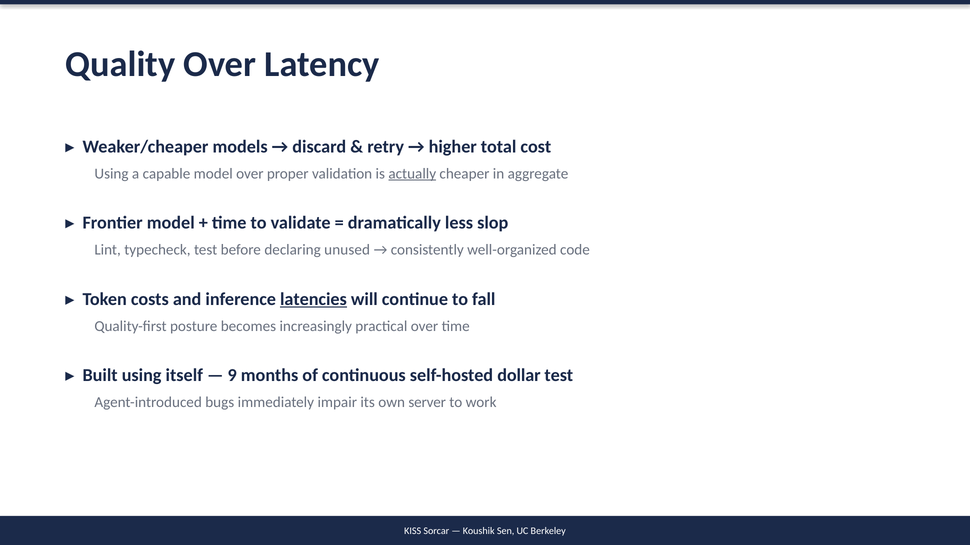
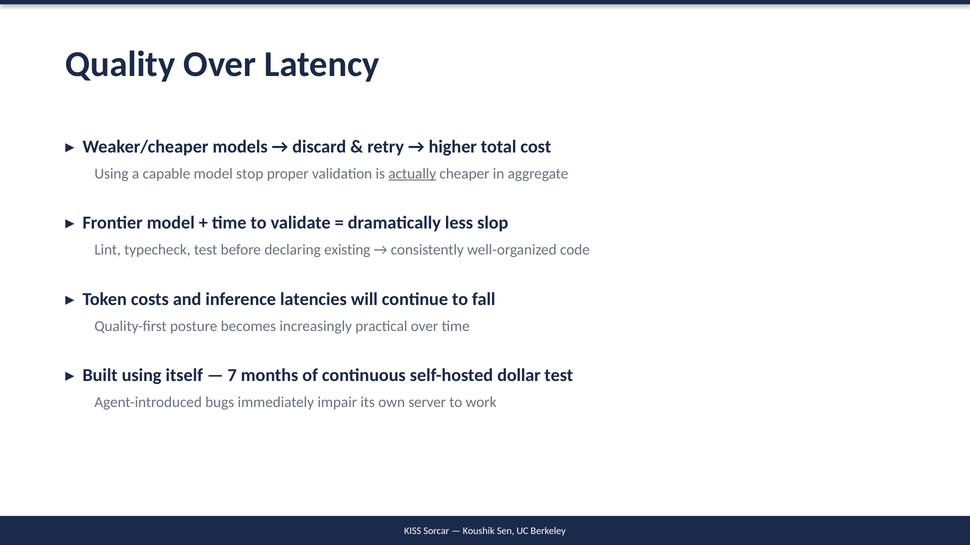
model over: over -> stop
unused: unused -> existing
latencies underline: present -> none
9: 9 -> 7
